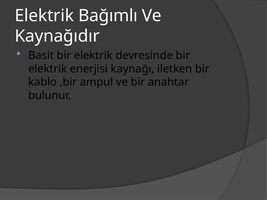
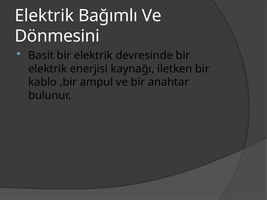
Kaynağıdır: Kaynağıdır -> Dönmesini
